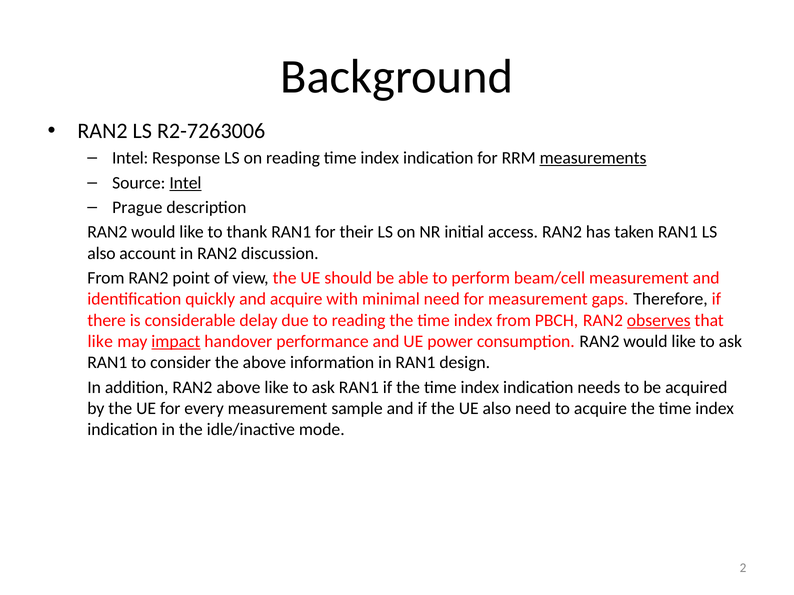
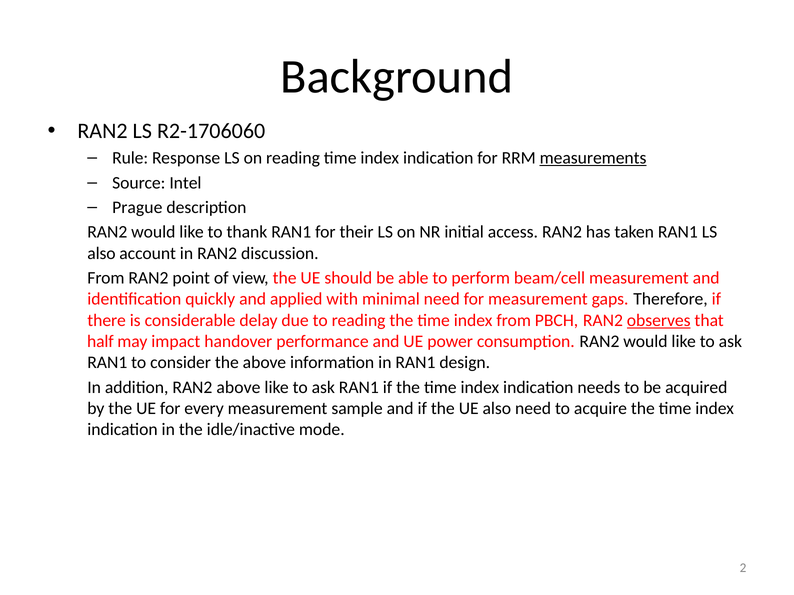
R2-7263006: R2-7263006 -> R2-1706060
Intel at (130, 158): Intel -> Rule
Intel at (185, 183) underline: present -> none
and acquire: acquire -> applied
like at (100, 342): like -> half
impact underline: present -> none
